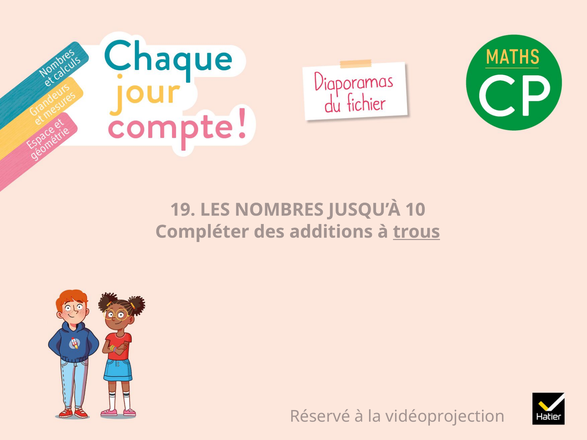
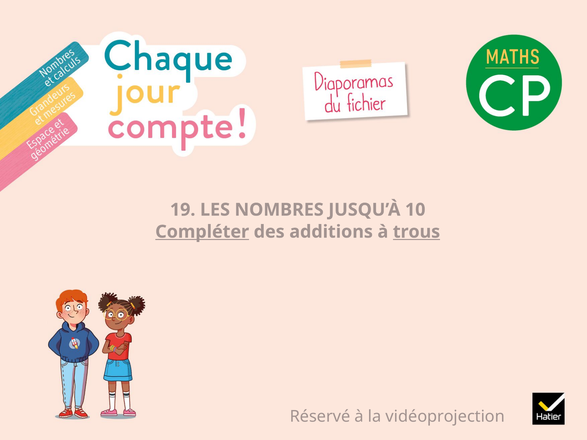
Compléter underline: none -> present
